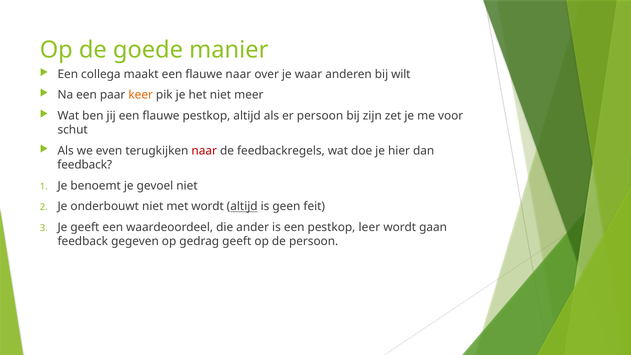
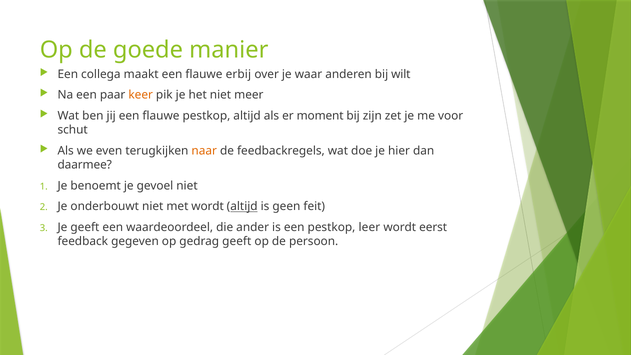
flauwe naar: naar -> erbij
er persoon: persoon -> moment
naar at (204, 151) colour: red -> orange
feedback at (85, 165): feedback -> daarmee
gaan: gaan -> eerst
